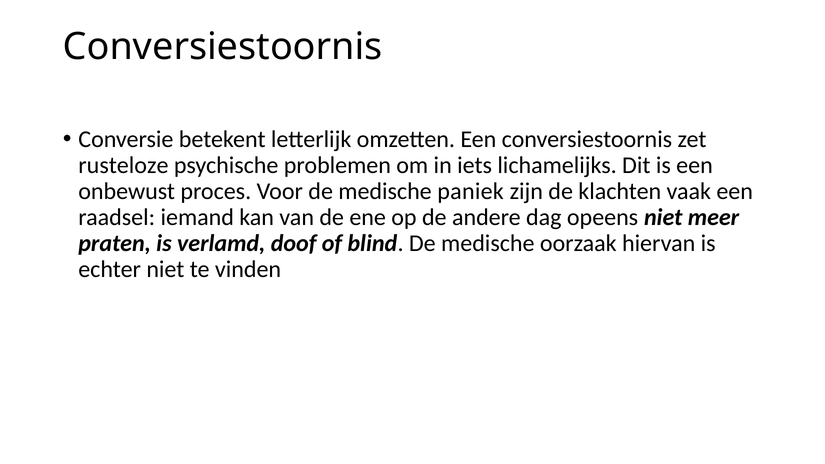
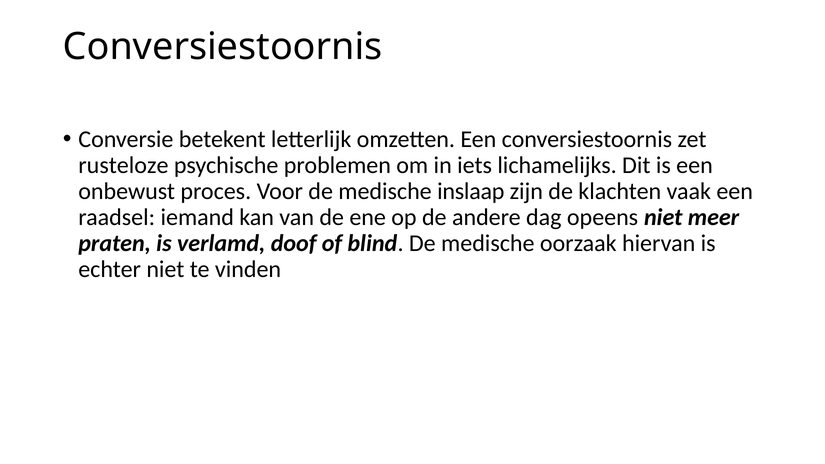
paniek: paniek -> inslaap
